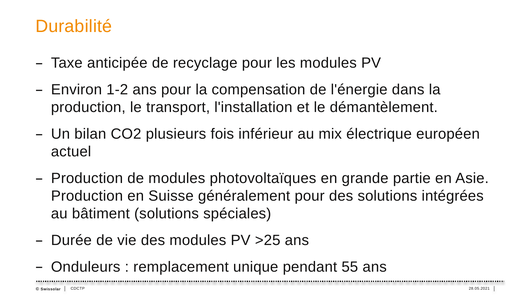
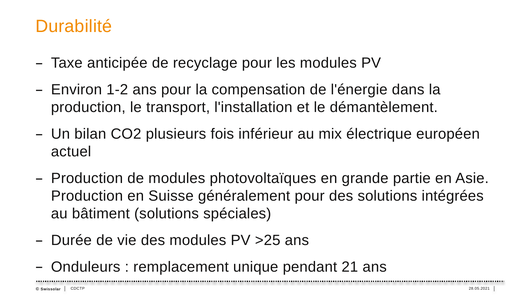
55: 55 -> 21
